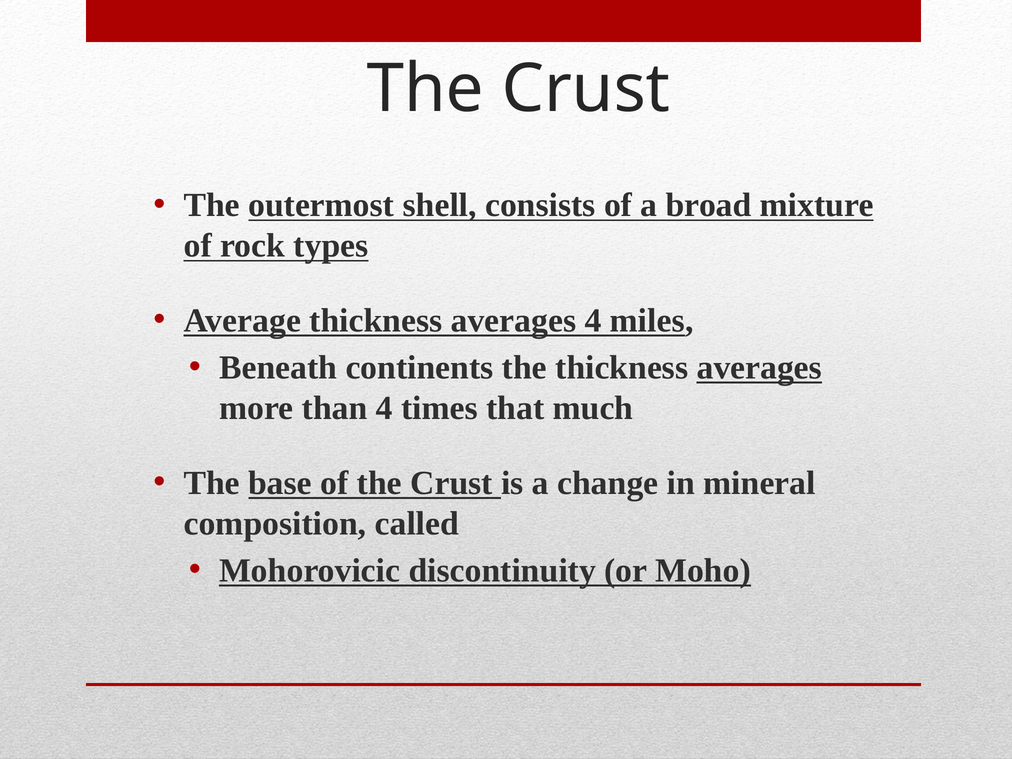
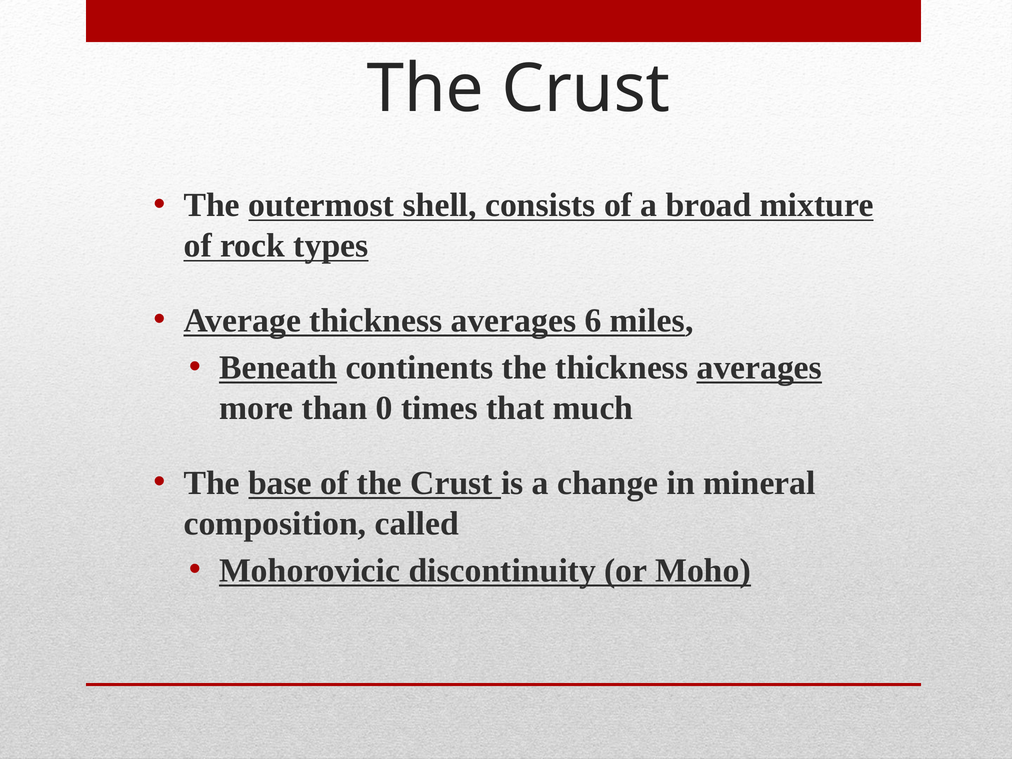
averages 4: 4 -> 6
Beneath underline: none -> present
than 4: 4 -> 0
